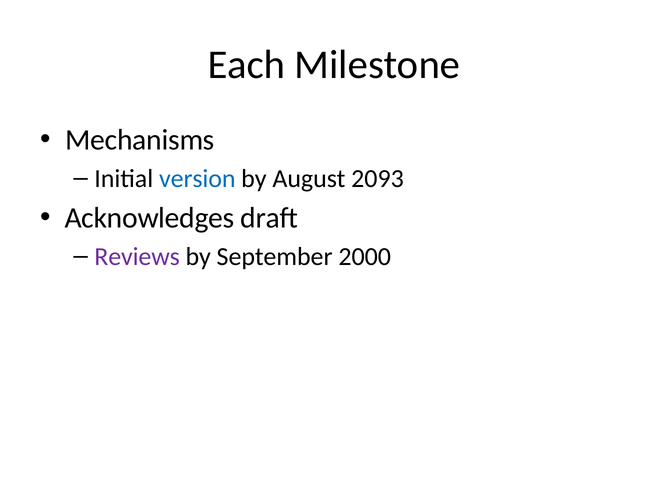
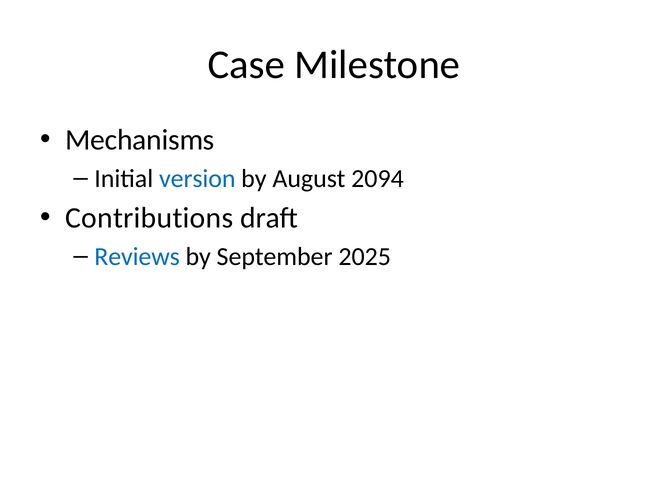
Each: Each -> Case
2093: 2093 -> 2094
Acknowledges: Acknowledges -> Contributions
Reviews colour: purple -> blue
2000: 2000 -> 2025
